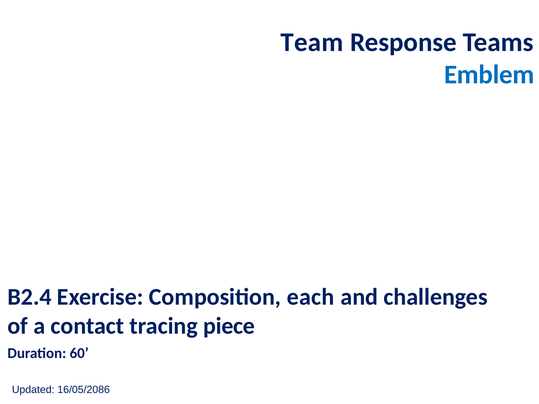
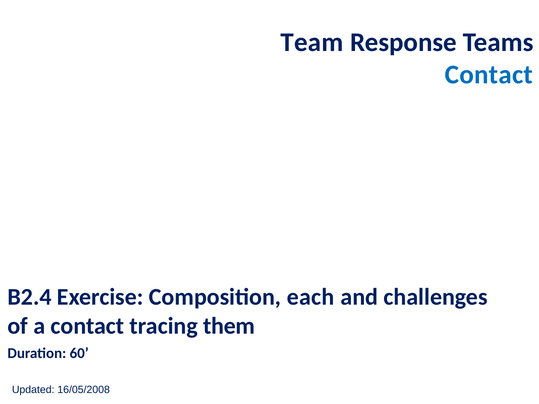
Emblem at (489, 75): Emblem -> Contact
piece: piece -> them
16/05/2086: 16/05/2086 -> 16/05/2008
